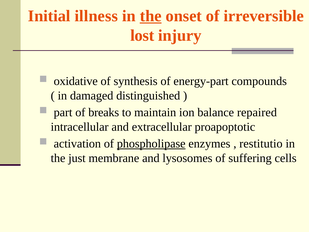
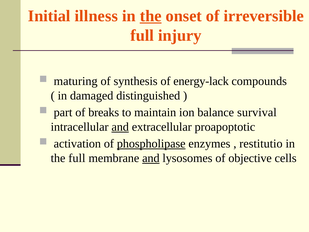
lost at (142, 36): lost -> full
oxidative: oxidative -> maturing
energy-part: energy-part -> energy-lack
repaired: repaired -> survival
and at (120, 127) underline: none -> present
the just: just -> full
and at (151, 158) underline: none -> present
suffering: suffering -> objective
